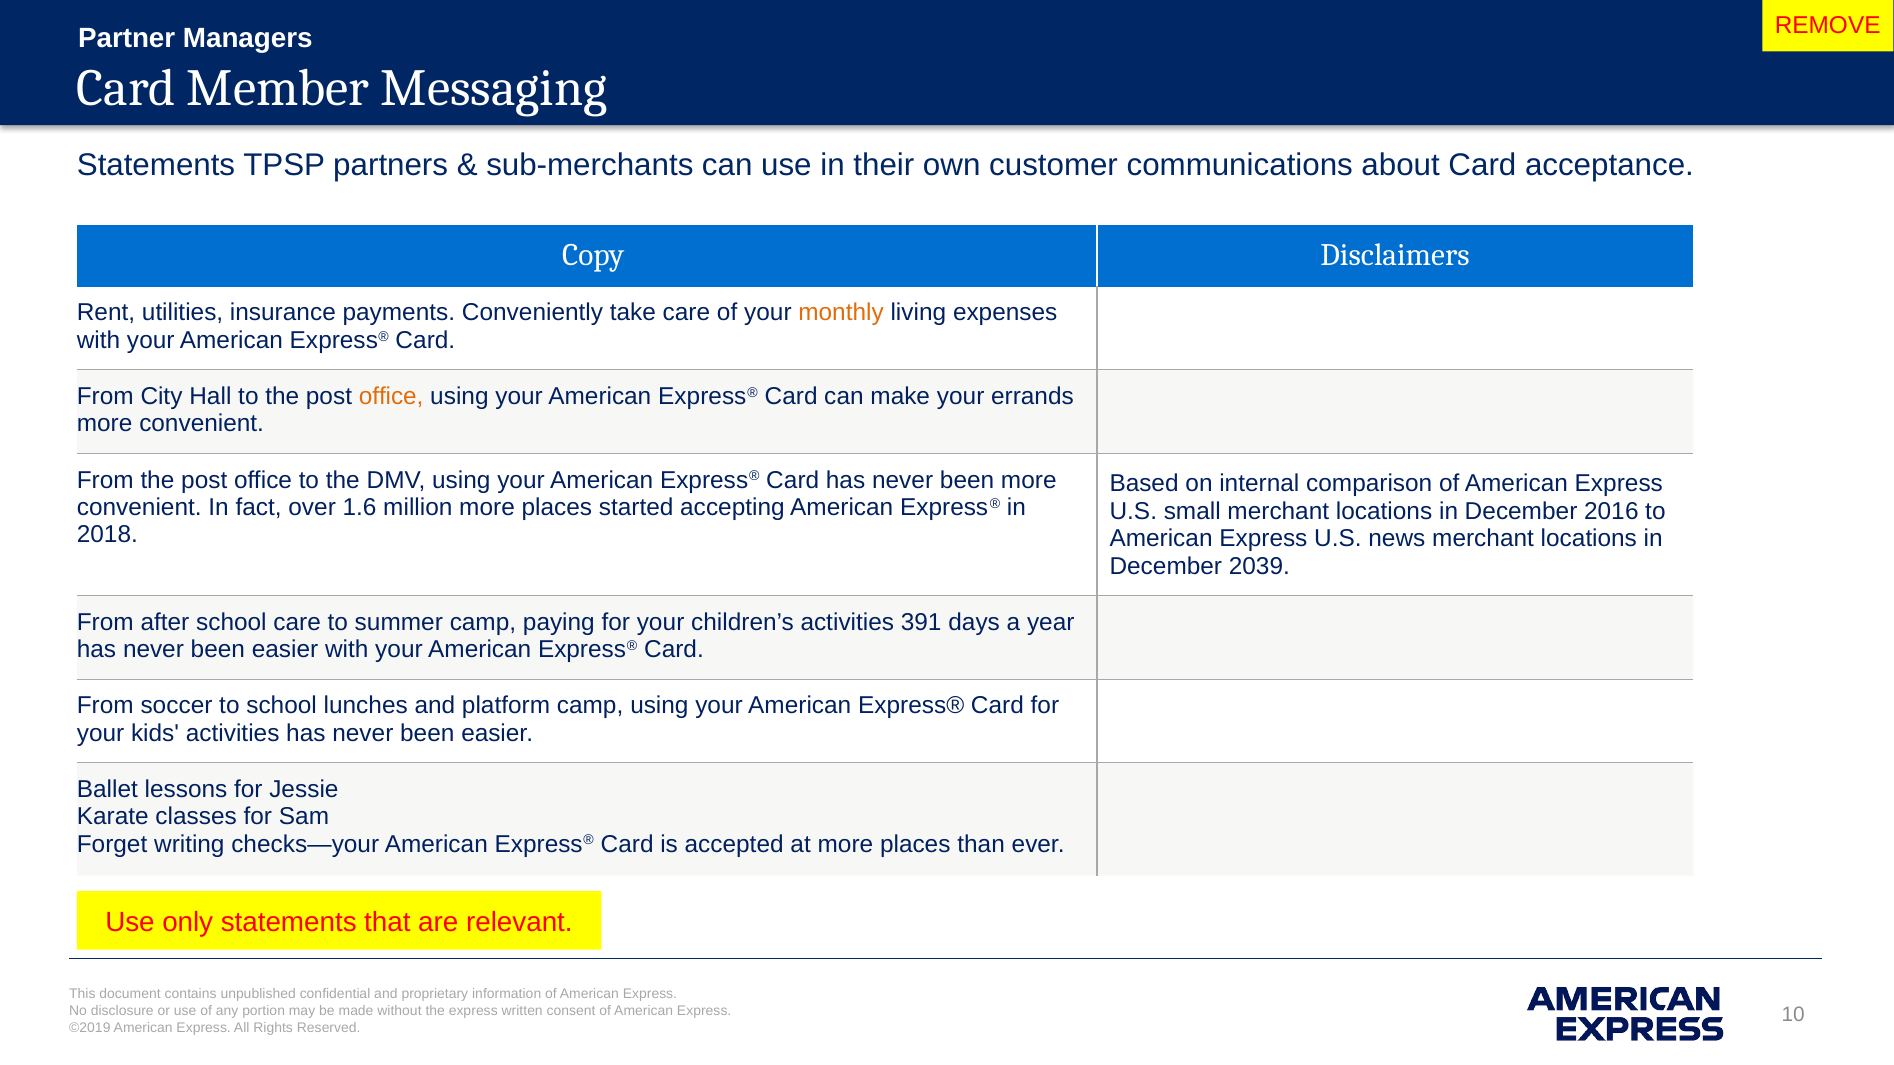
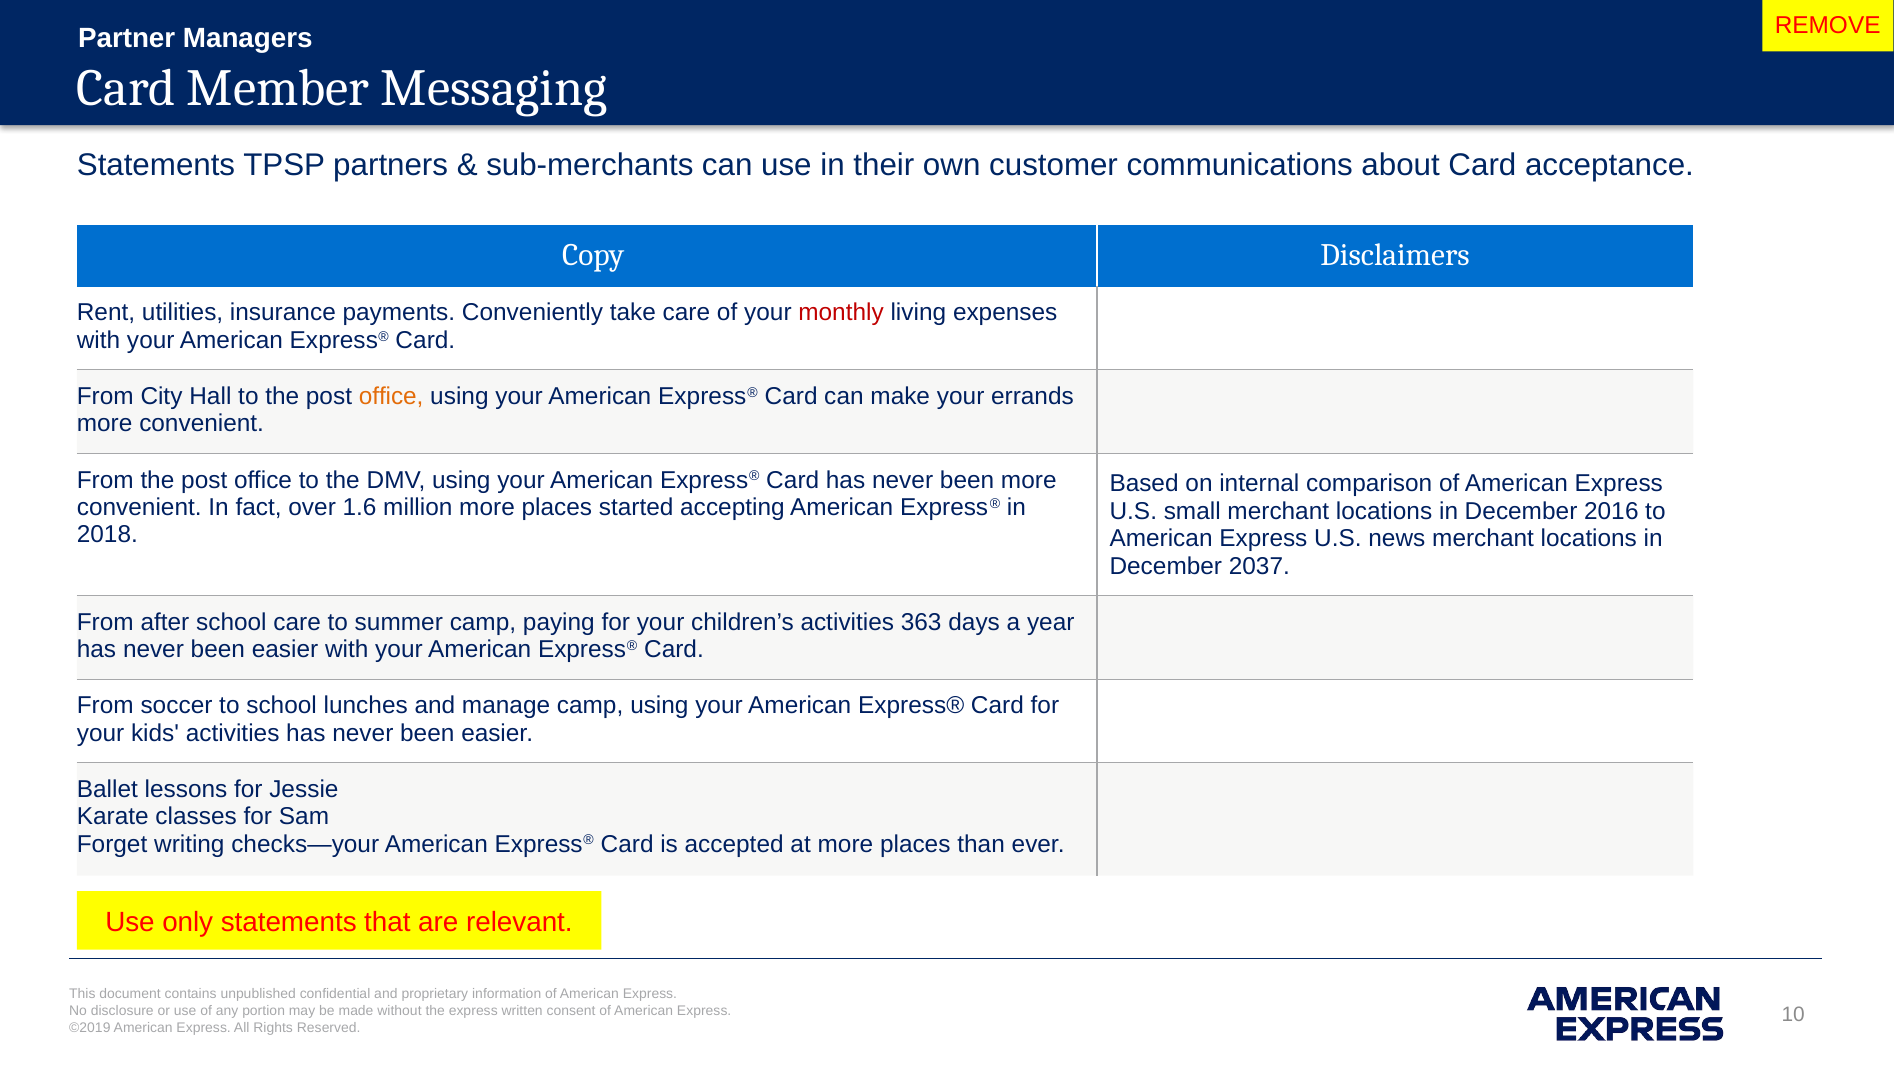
monthly colour: orange -> red
2039: 2039 -> 2037
391: 391 -> 363
platform: platform -> manage
